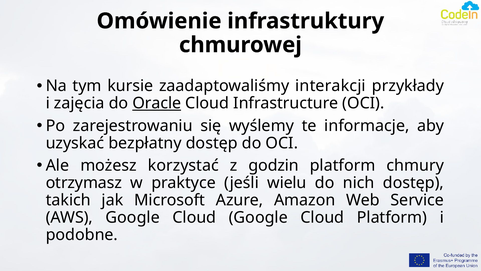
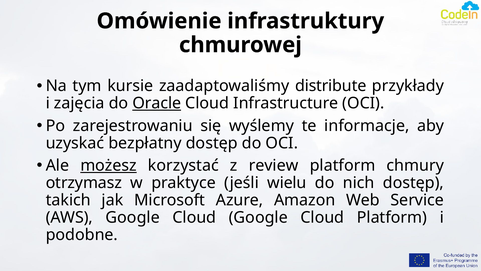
interakcji: interakcji -> distribute
możesz underline: none -> present
godzin: godzin -> review
